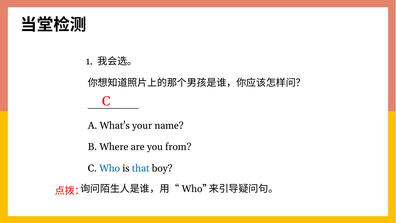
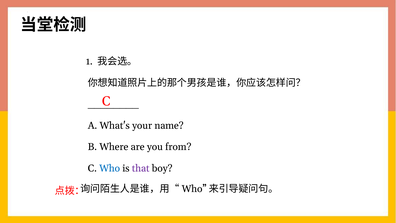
that colour: blue -> purple
